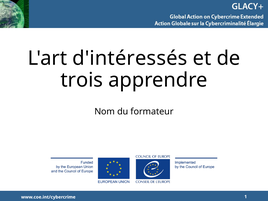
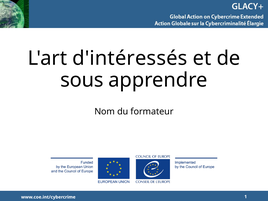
trois: trois -> sous
